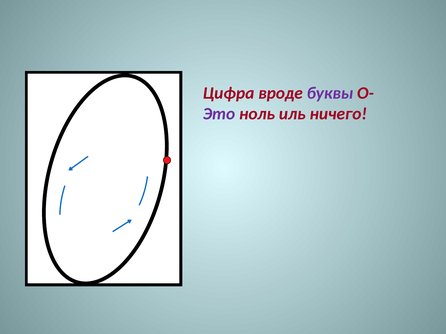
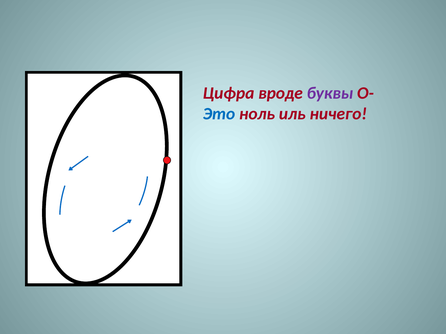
Это colour: purple -> blue
